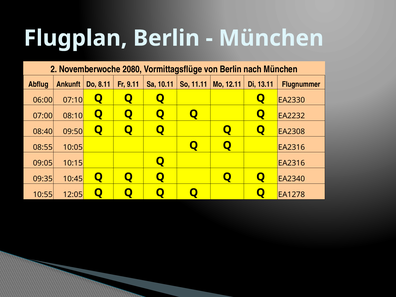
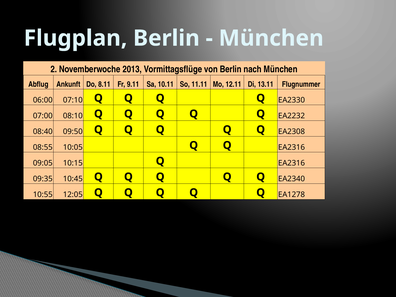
2080: 2080 -> 2013
